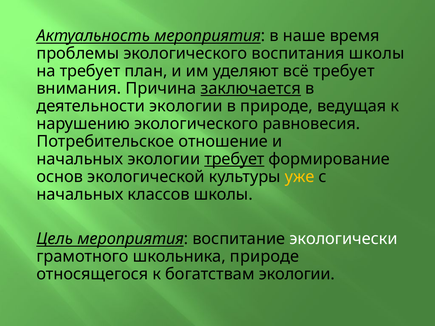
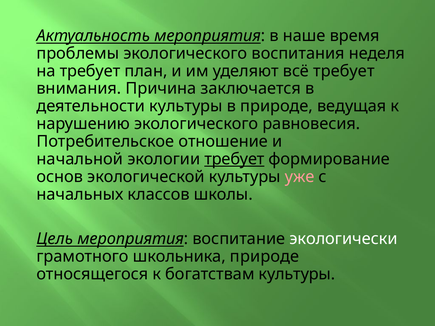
воспитания школы: школы -> неделя
заключается underline: present -> none
деятельности экологии: экологии -> культуры
начальных at (80, 159): начальных -> начальной
уже colour: yellow -> pink
богатствам экологии: экологии -> культуры
